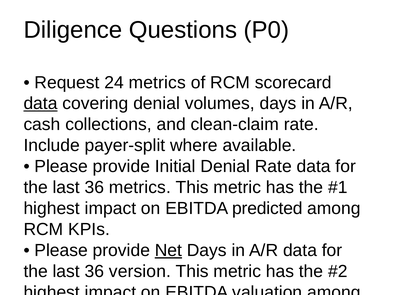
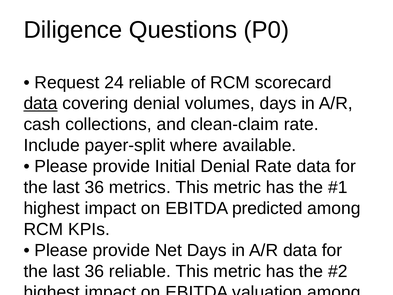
24 metrics: metrics -> reliable
Net at (168, 250) underline: present -> none
36 version: version -> reliable
